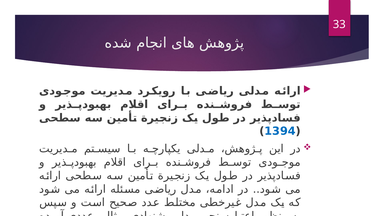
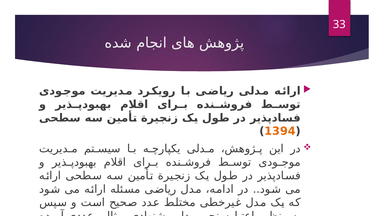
1394 colour: blue -> orange
